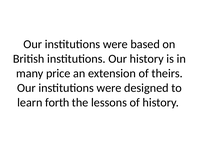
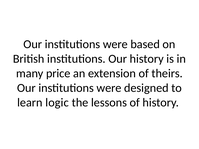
forth: forth -> logic
